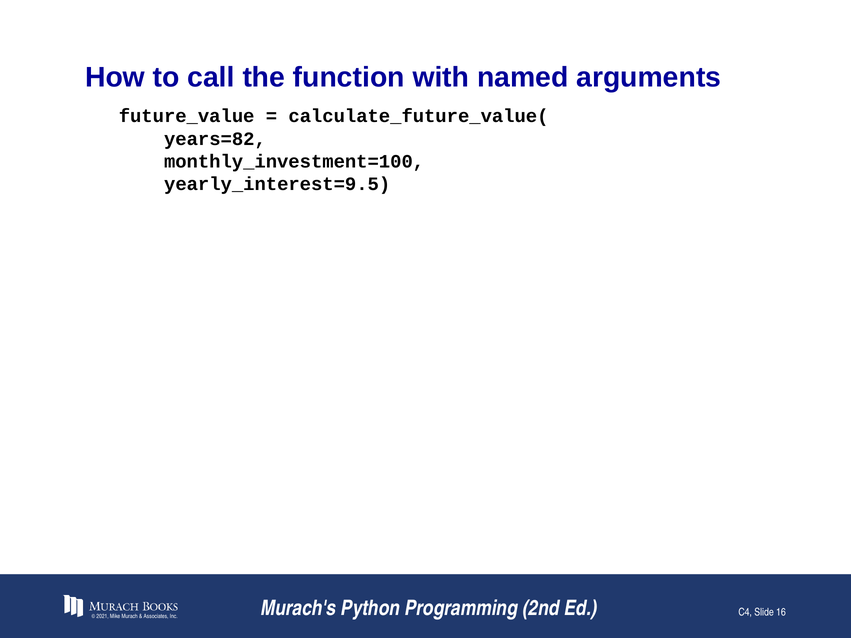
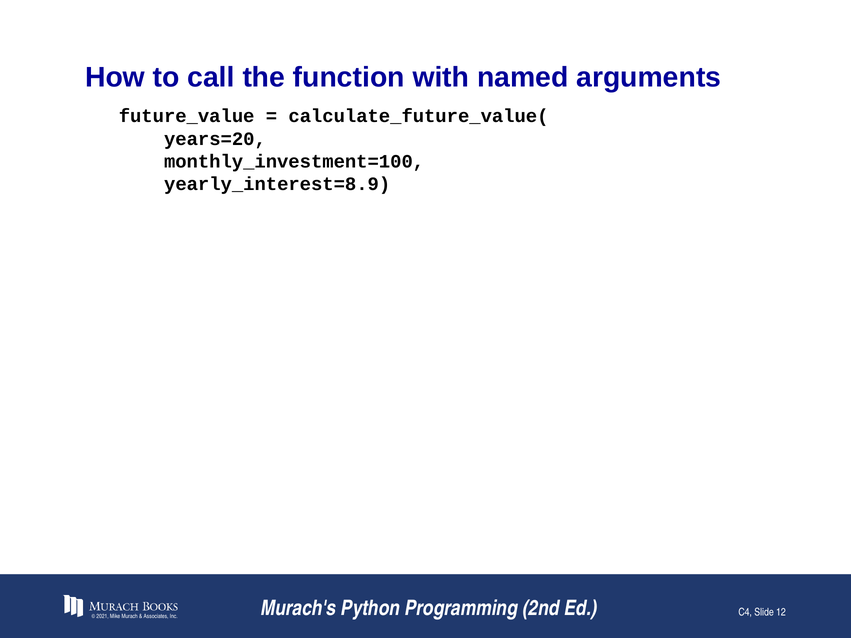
years=82: years=82 -> years=20
yearly_interest=9.5: yearly_interest=9.5 -> yearly_interest=8.9
16: 16 -> 12
